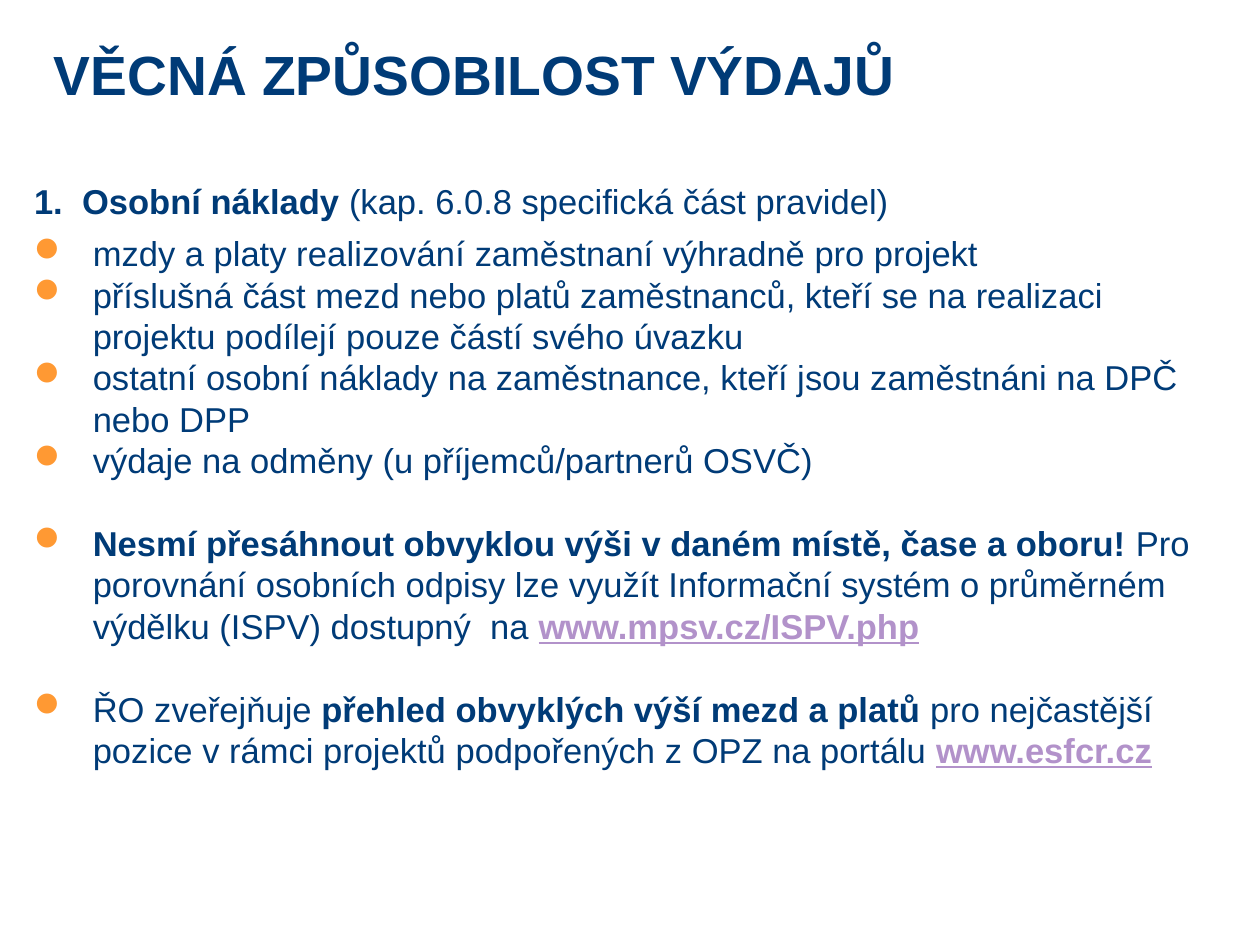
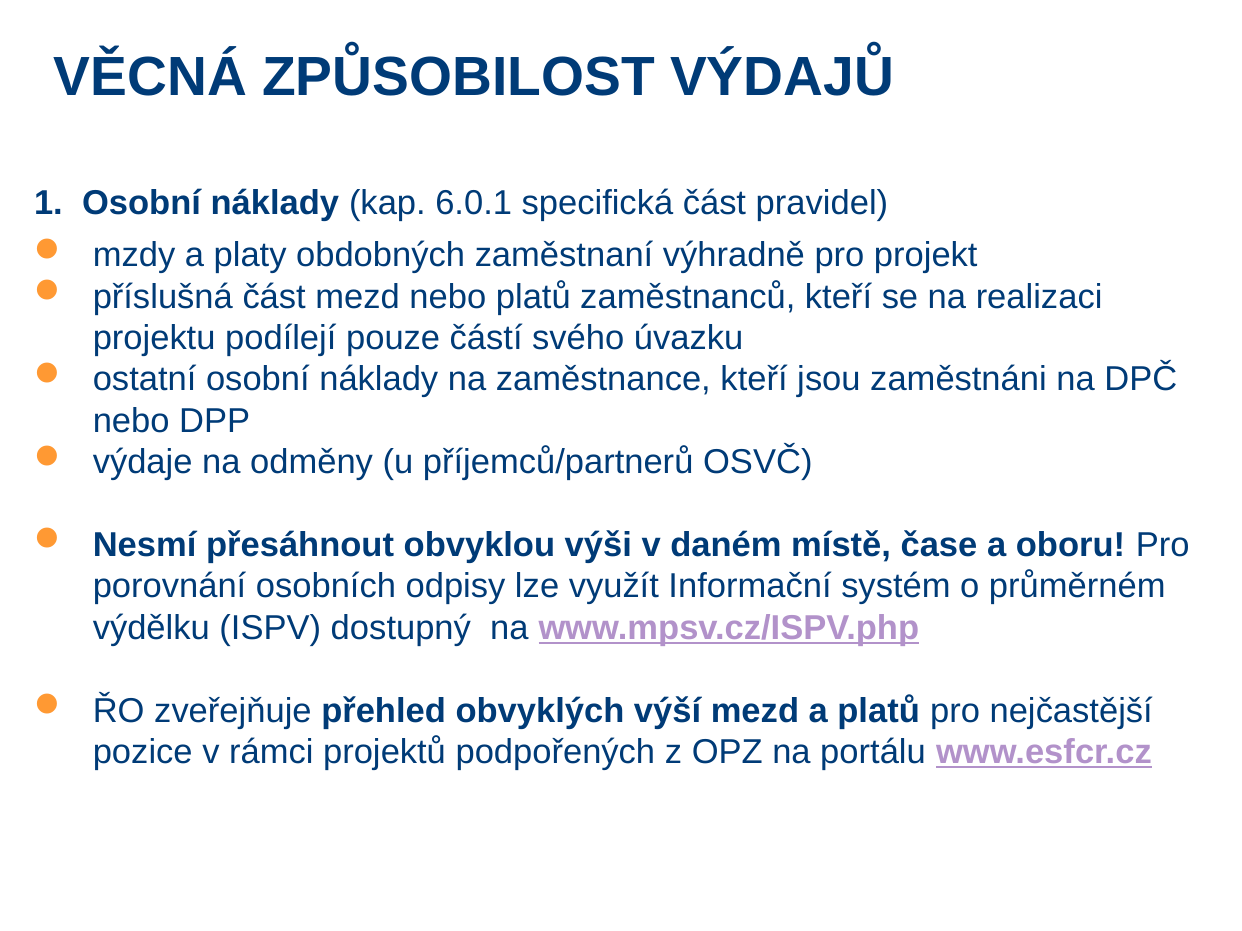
6.0.8: 6.0.8 -> 6.0.1
realizování: realizování -> obdobných
